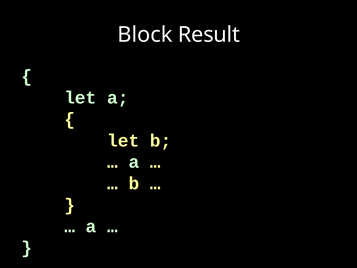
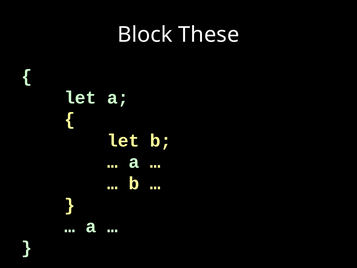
Result: Result -> These
